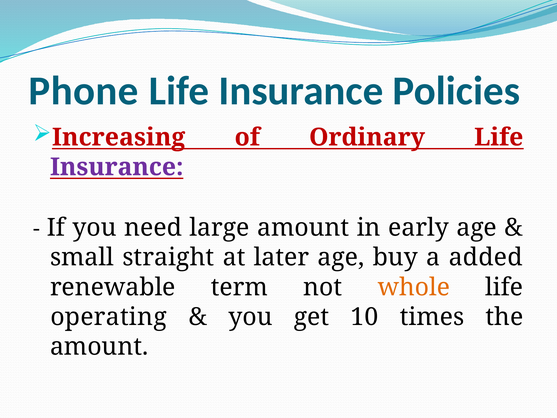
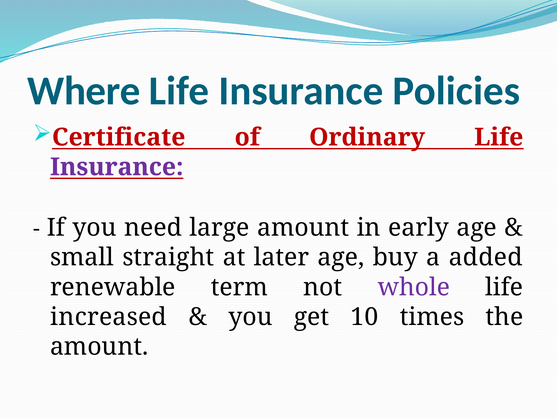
Phone: Phone -> Where
Increasing: Increasing -> Certificate
whole colour: orange -> purple
operating: operating -> increased
